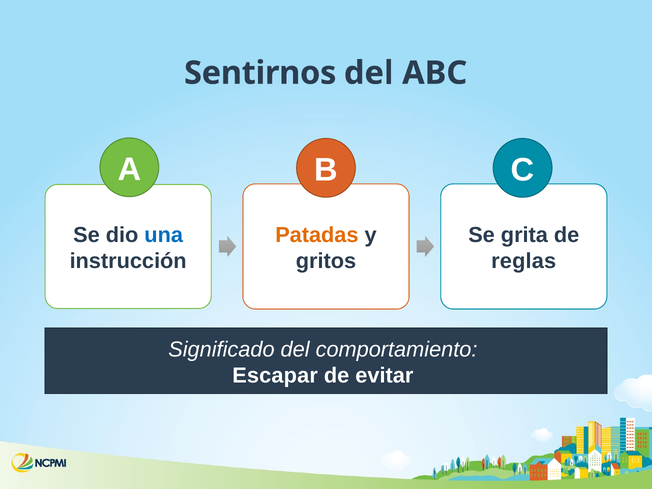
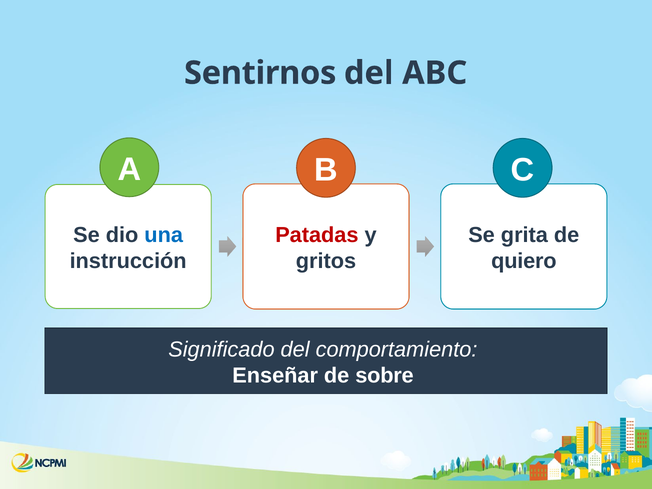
Patadas colour: orange -> red
reglas: reglas -> quiero
Escapar: Escapar -> Enseñar
evitar: evitar -> sobre
